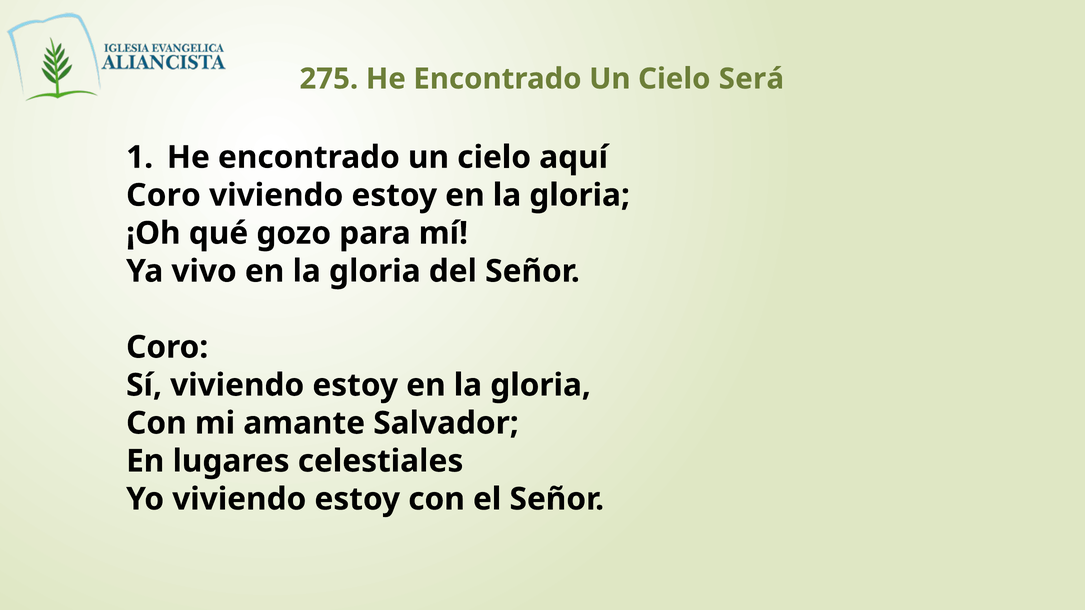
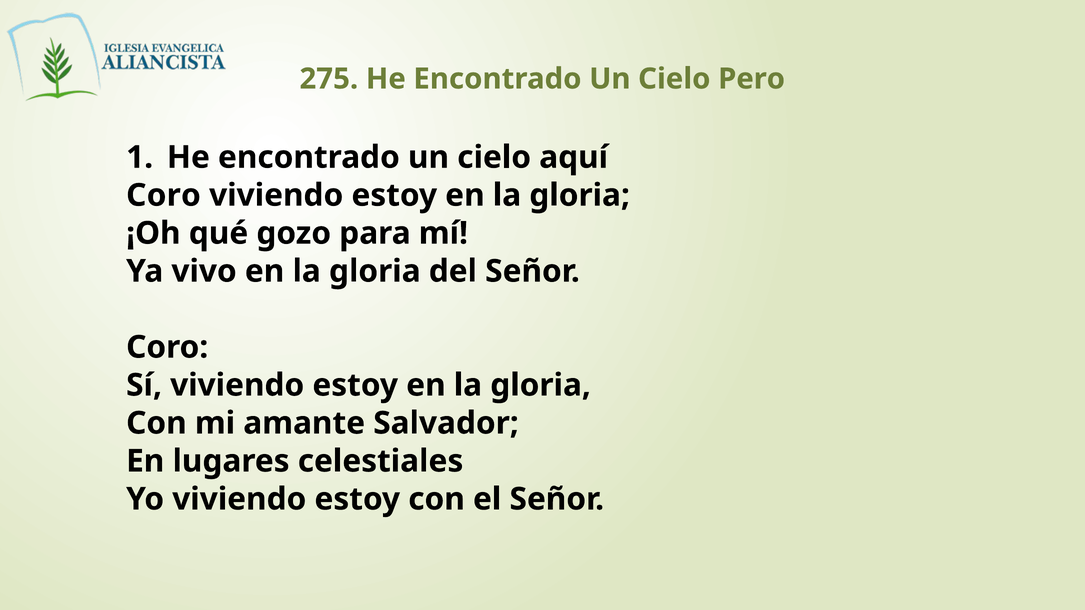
Será: Será -> Pero
